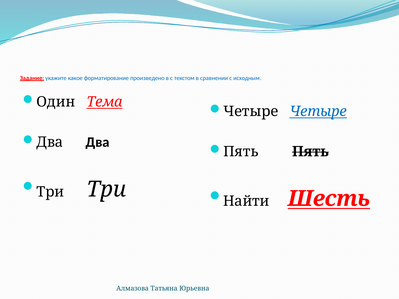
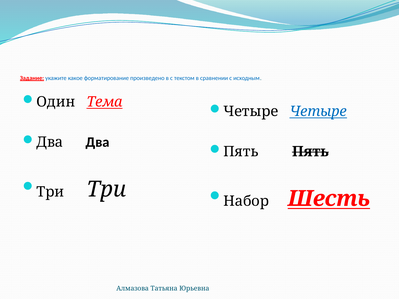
Найти: Найти -> Набор
